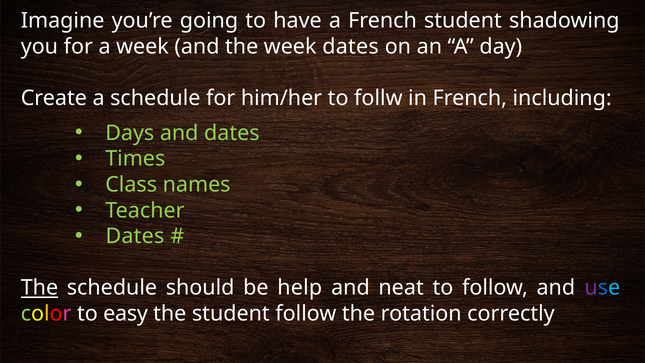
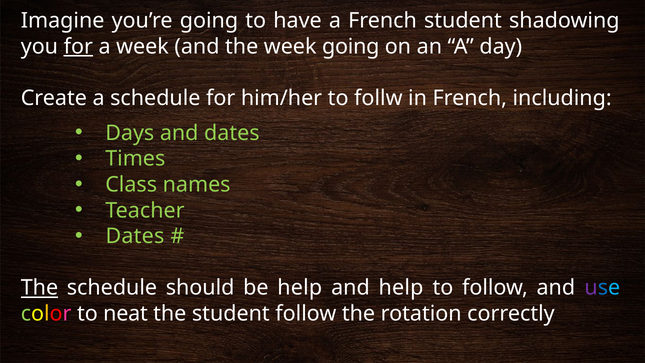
for at (78, 47) underline: none -> present
week dates: dates -> going
and neat: neat -> help
easy: easy -> neat
